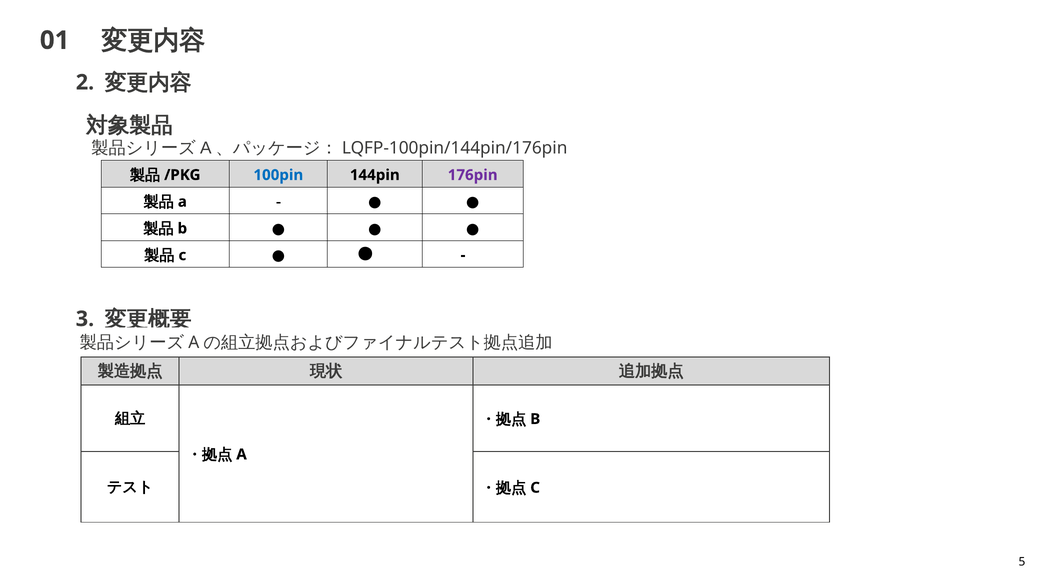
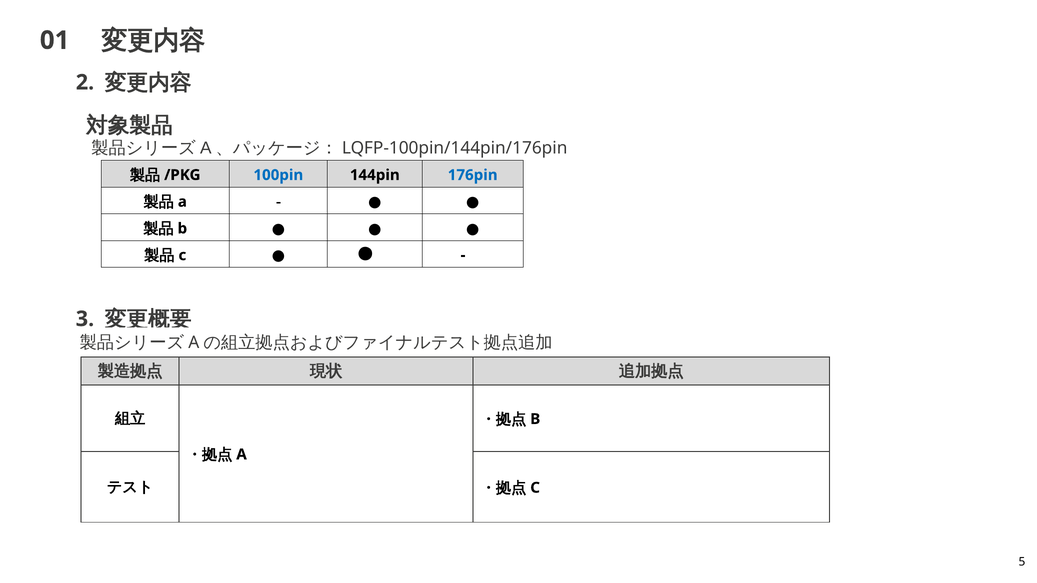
176pin colour: purple -> blue
